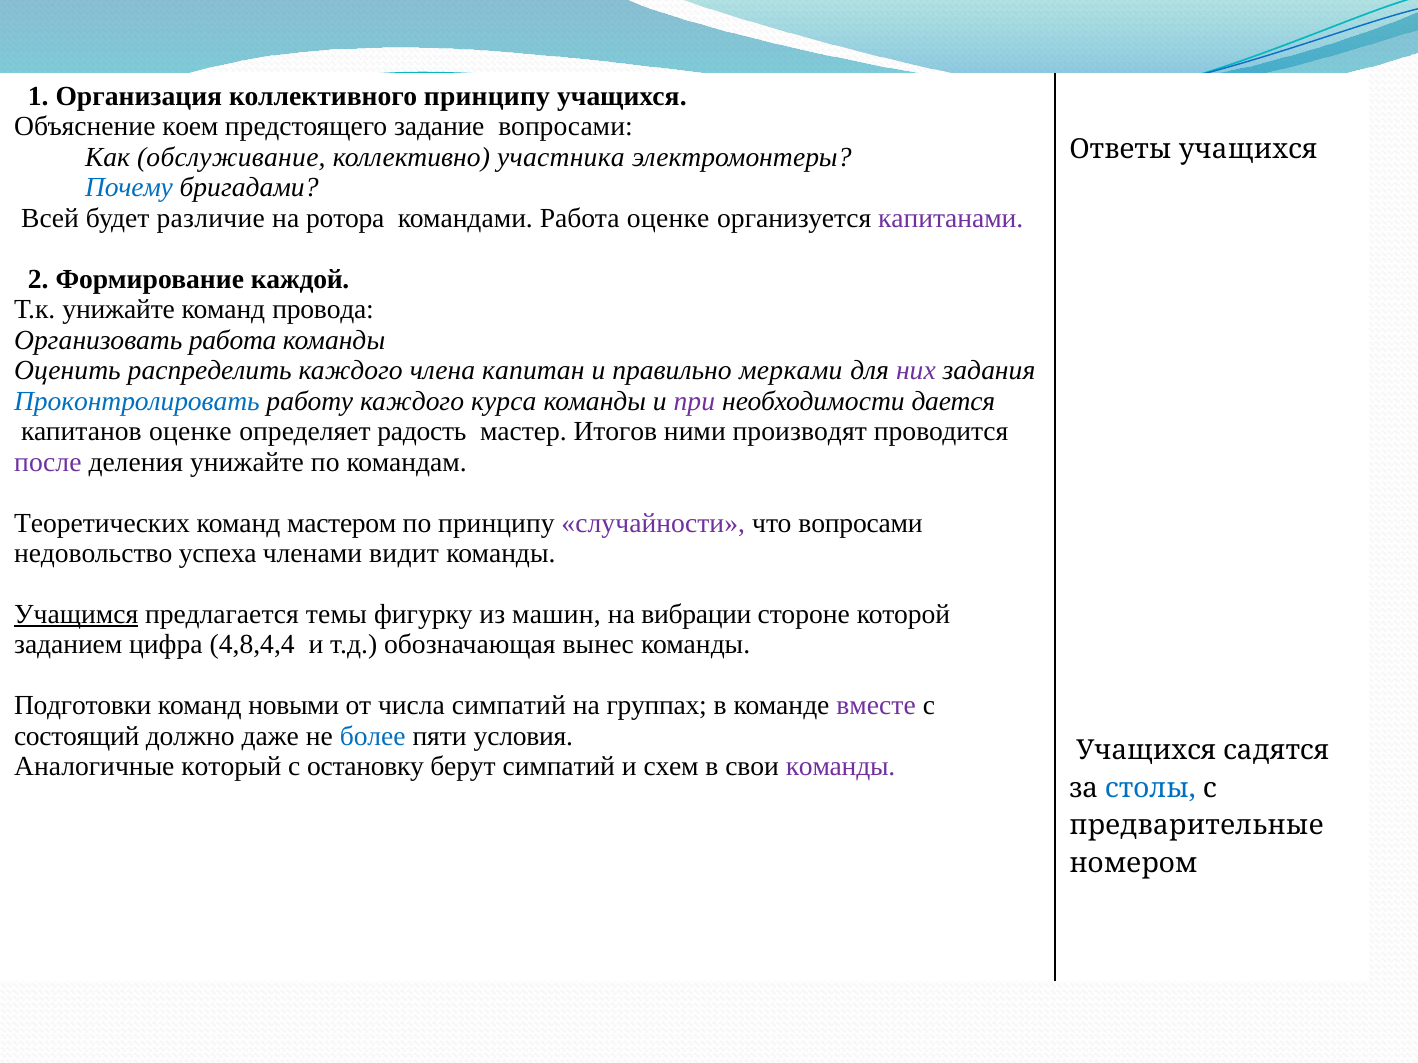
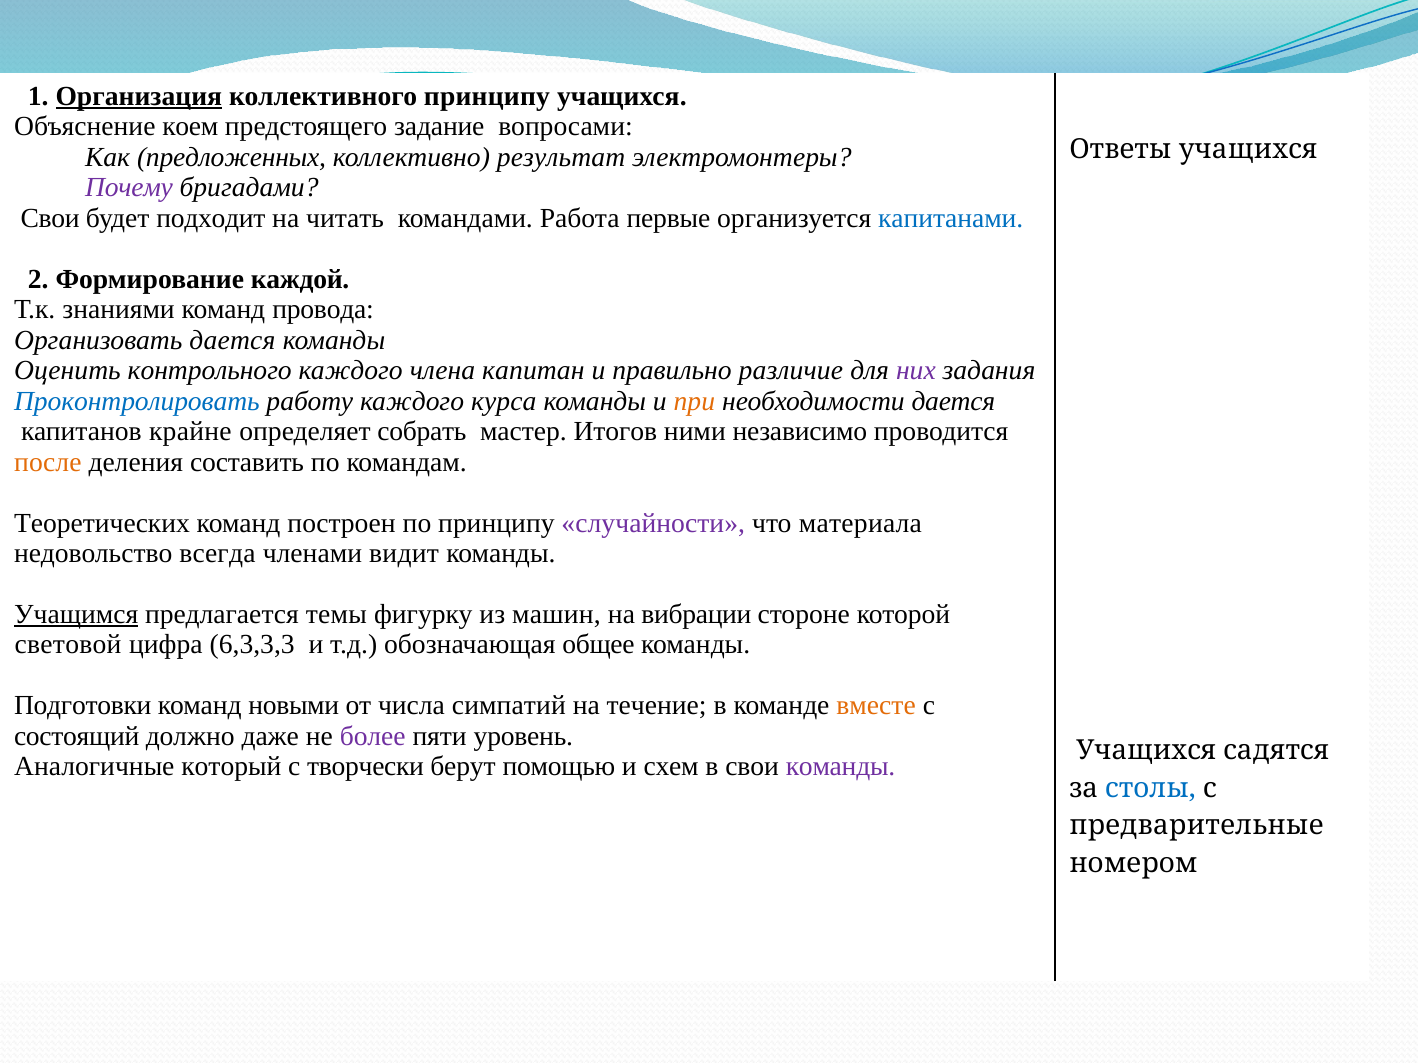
Организация underline: none -> present
обслуживание: обслуживание -> предложенных
участника: участника -> результат
Почему colour: blue -> purple
Всей at (50, 218): Всей -> Свои
различие: различие -> подходит
ротора: ротора -> читать
Работа оценке: оценке -> первые
капитанами colour: purple -> blue
Т.к унижайте: унижайте -> знаниями
Организовать работа: работа -> дается
распределить: распределить -> контрольного
мерками: мерками -> различие
при colour: purple -> orange
капитанов оценке: оценке -> крайне
радость: радость -> собрать
производят: производят -> независимо
после colour: purple -> orange
деления унижайте: унижайте -> составить
мастером: мастером -> построен
что вопросами: вопросами -> материала
успеха: успеха -> всегда
заданием: заданием -> световой
4,8,4,4: 4,8,4,4 -> 6,3,3,3
вынес: вынес -> общее
группах: группах -> течение
вместе colour: purple -> orange
более colour: blue -> purple
условия: условия -> уровень
остановку: остановку -> творчески
берут симпатий: симпатий -> помощью
